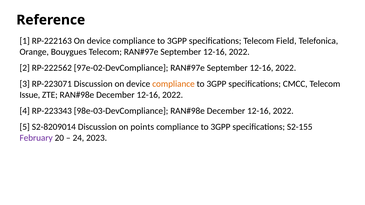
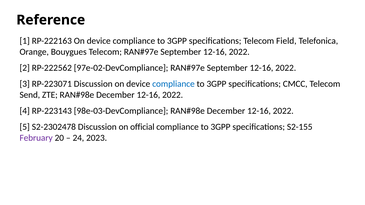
compliance at (173, 84) colour: orange -> blue
Issue: Issue -> Send
RP-223343: RP-223343 -> RP-223143
S2-8209014: S2-8209014 -> S2-2302478
points: points -> official
